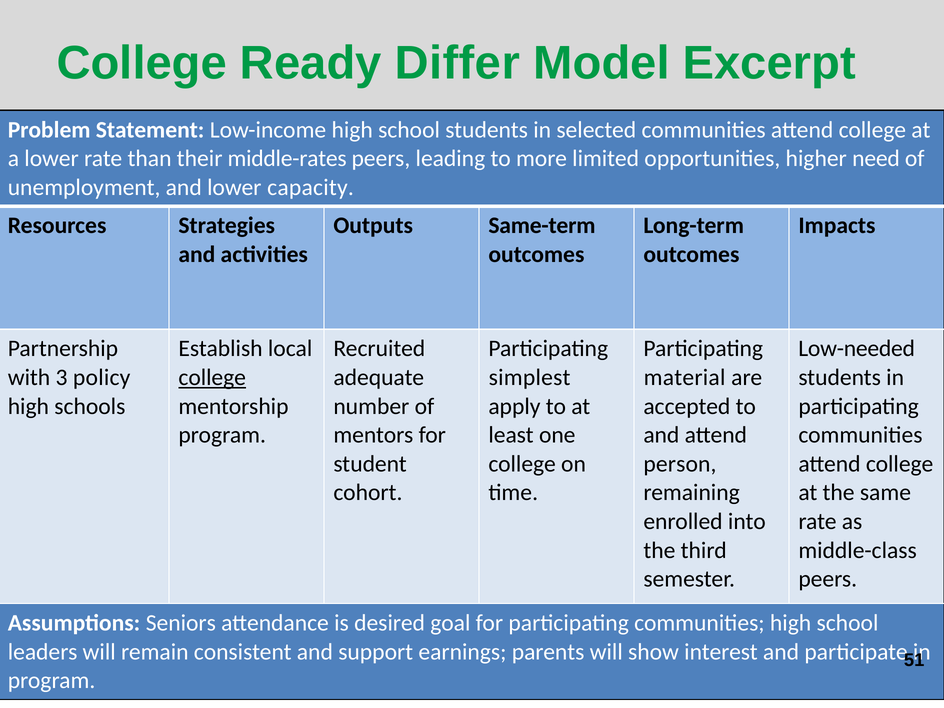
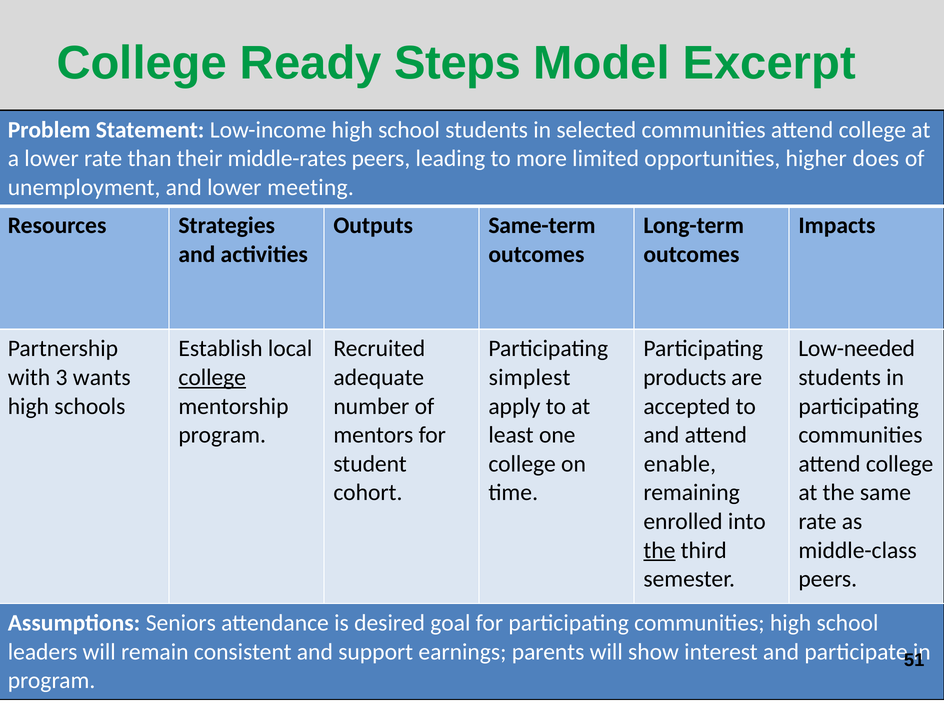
Differ: Differ -> Steps
need: need -> does
capacity: capacity -> meeting
policy: policy -> wants
material: material -> products
person: person -> enable
the at (659, 550) underline: none -> present
